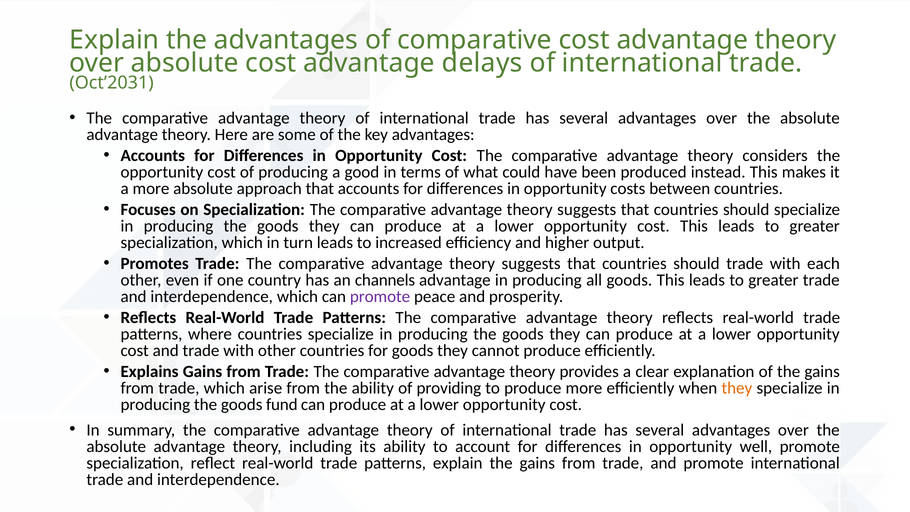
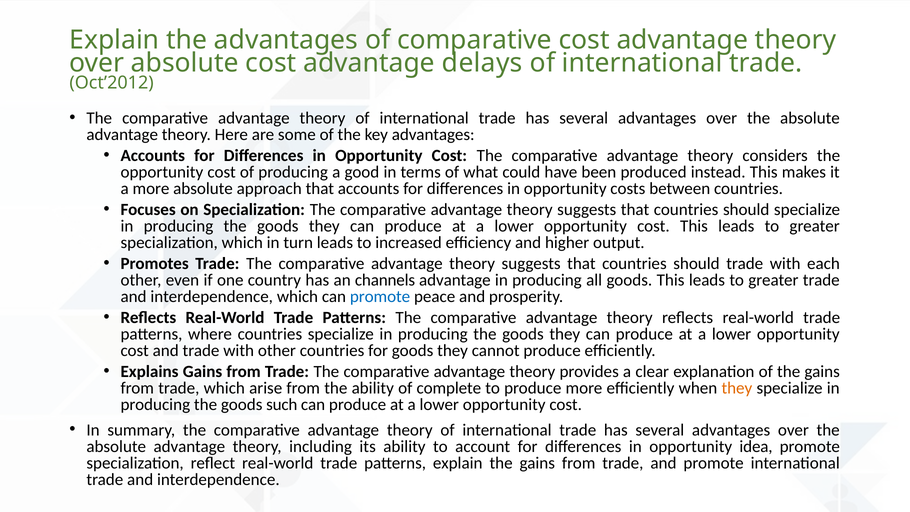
Oct’2031: Oct’2031 -> Oct’2012
promote at (380, 297) colour: purple -> blue
providing: providing -> complete
fund: fund -> such
well: well -> idea
